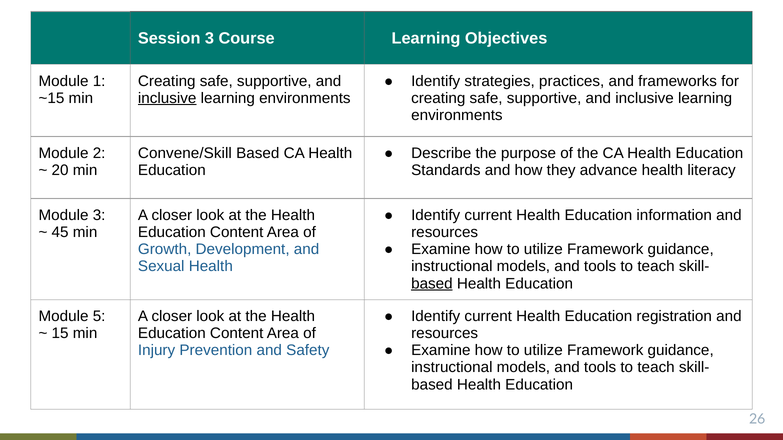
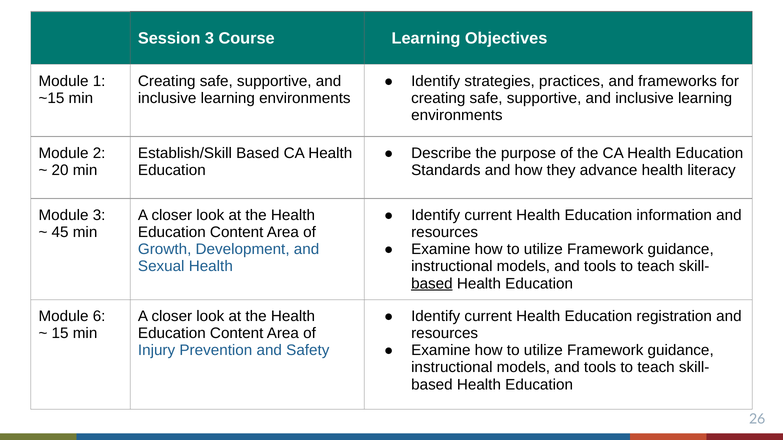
inclusive at (167, 98) underline: present -> none
Convene/Skill: Convene/Skill -> Establish/Skill
5: 5 -> 6
